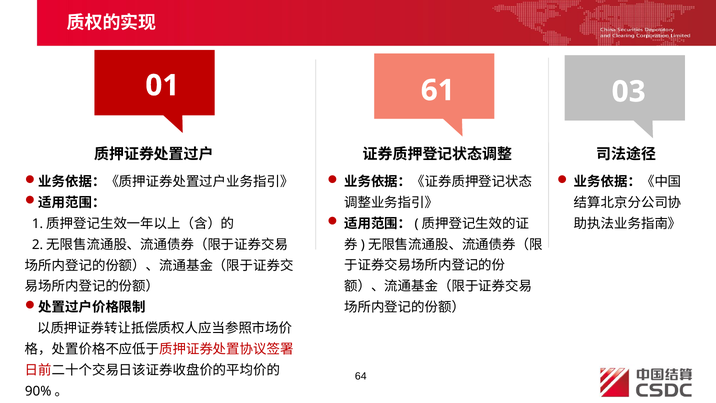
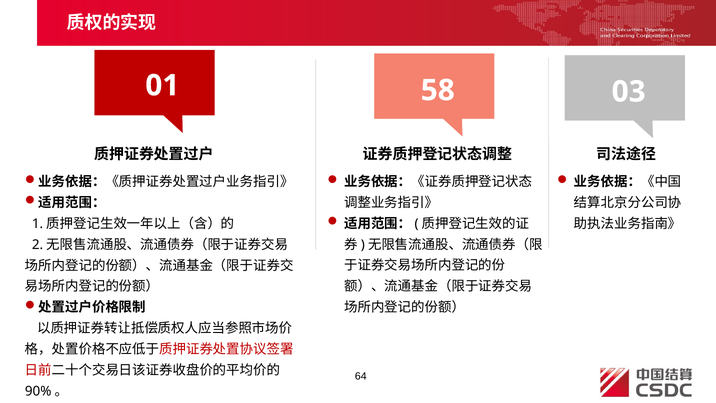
61: 61 -> 58
